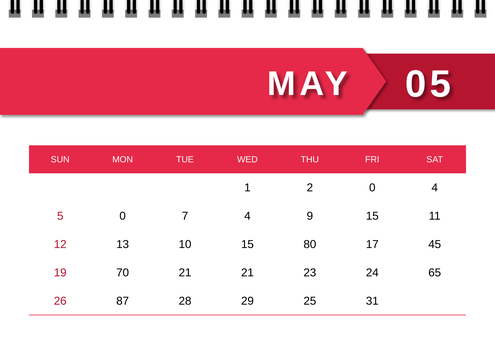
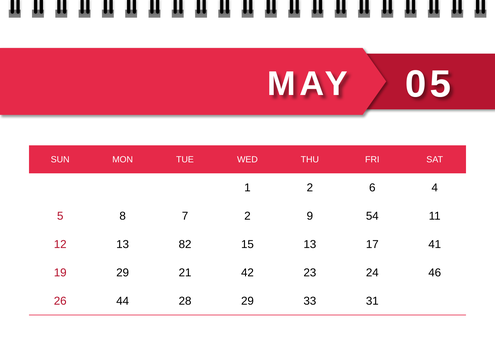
2 0: 0 -> 6
5 0: 0 -> 8
7 4: 4 -> 2
9 15: 15 -> 54
10: 10 -> 82
15 80: 80 -> 13
45: 45 -> 41
19 70: 70 -> 29
21 21: 21 -> 42
65: 65 -> 46
87: 87 -> 44
25: 25 -> 33
